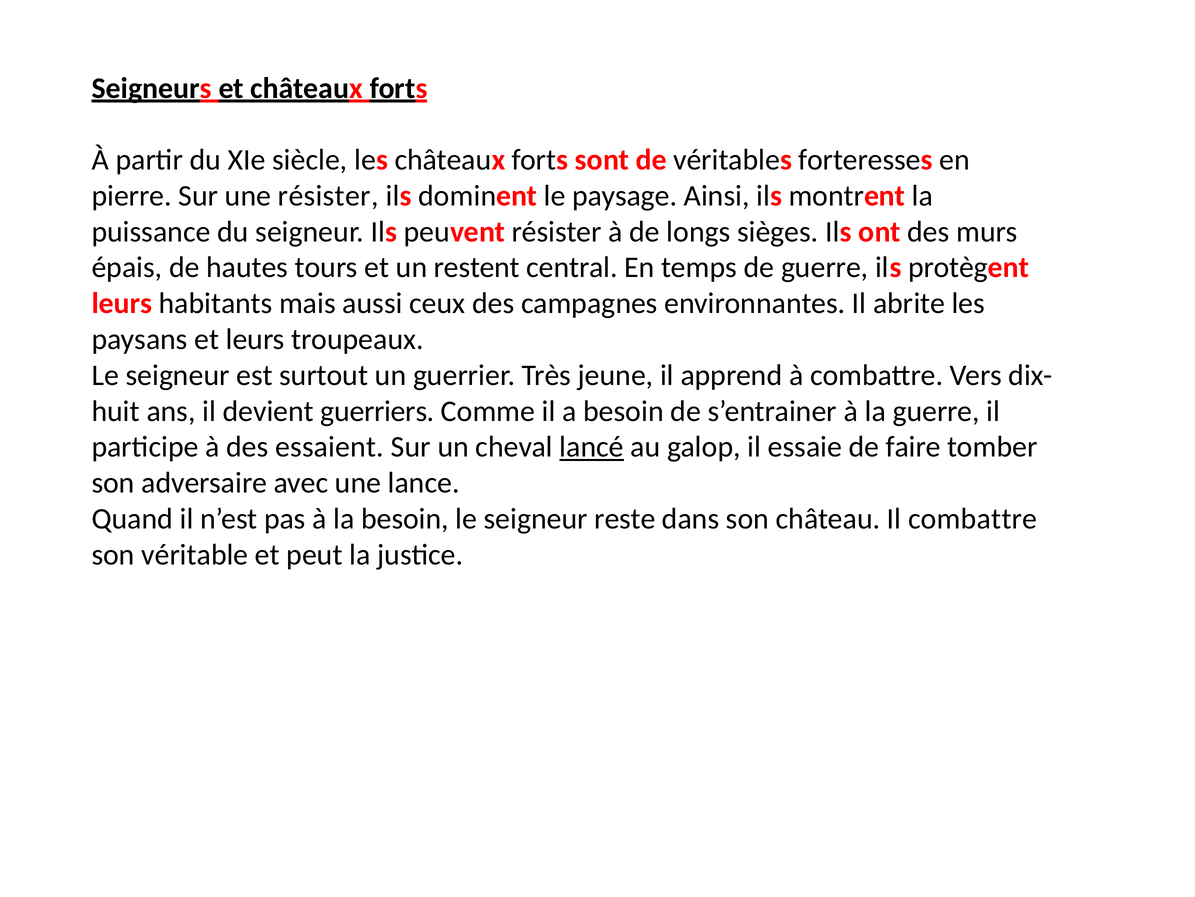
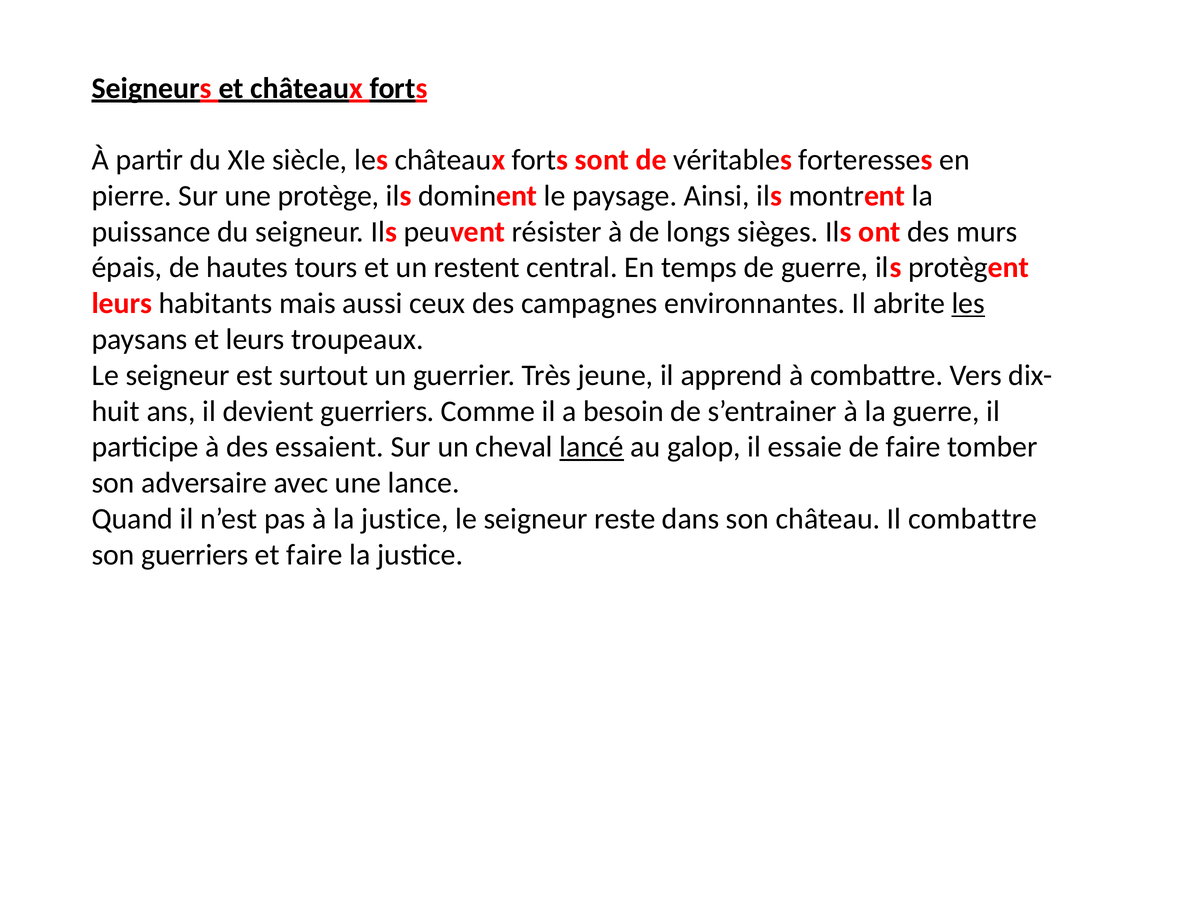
une résister: résister -> protège
les at (968, 303) underline: none -> present
à la besoin: besoin -> justice
son véritable: véritable -> guerriers
et peut: peut -> faire
